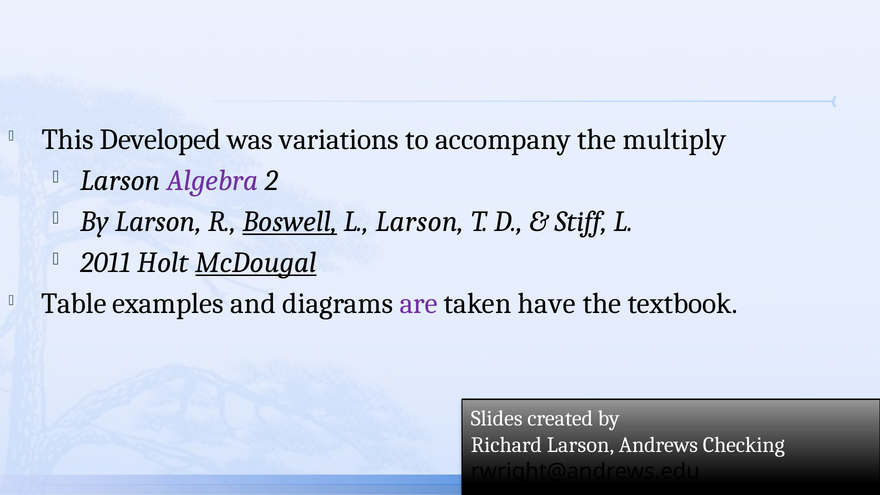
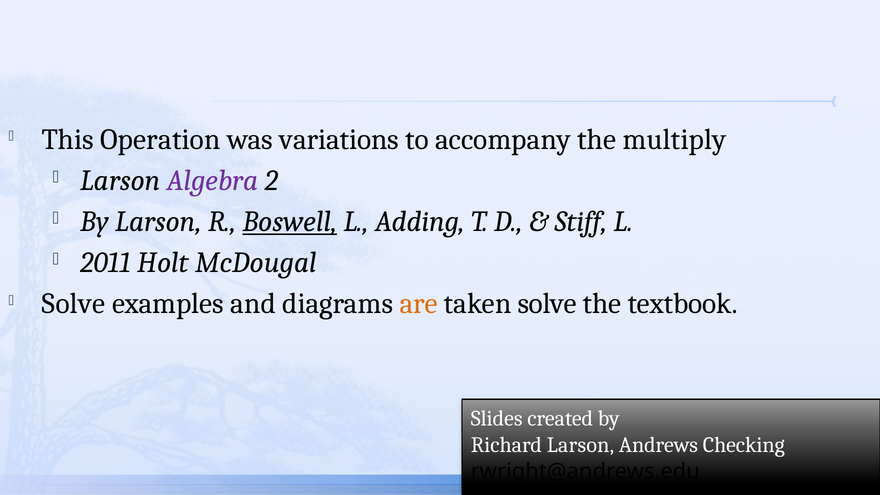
Developed: Developed -> Operation
L Larson: Larson -> Adding
McDougal underline: present -> none
Table at (74, 304): Table -> Solve
are colour: purple -> orange
taken have: have -> solve
